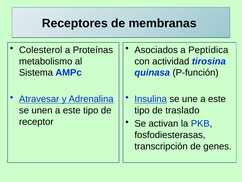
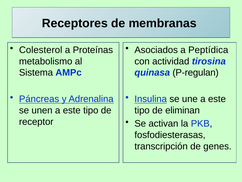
P-función: P-función -> P-regulan
Atravesar: Atravesar -> Páncreas
traslado: traslado -> eliminan
